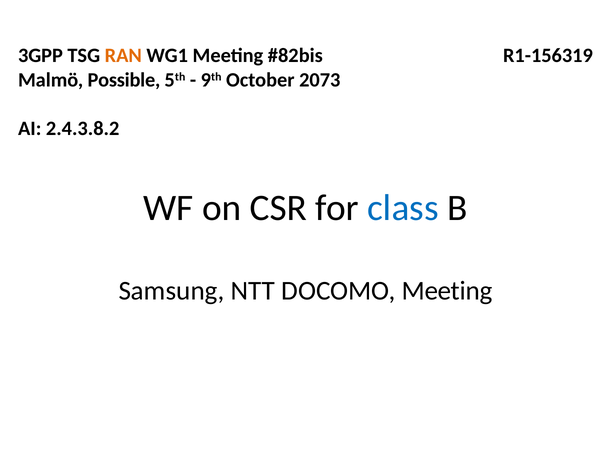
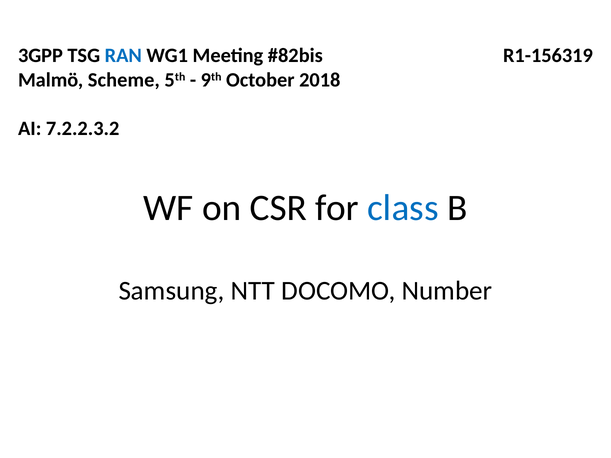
RAN colour: orange -> blue
Possible: Possible -> Scheme
2073: 2073 -> 2018
2.4.3.8.2: 2.4.3.8.2 -> 7.2.2.3.2
DOCOMO Meeting: Meeting -> Number
